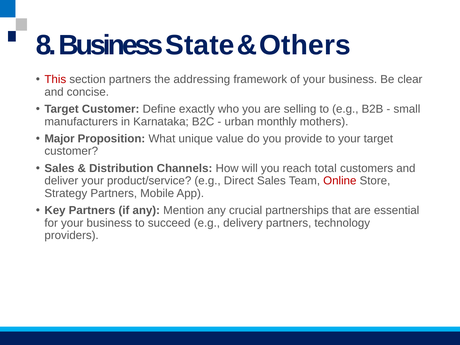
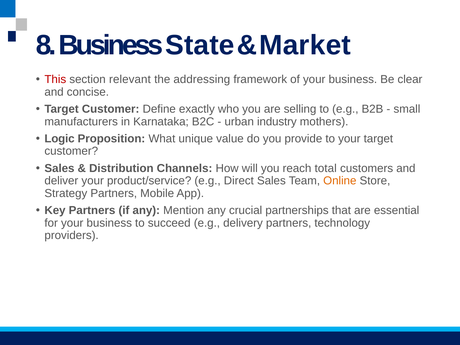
Others: Others -> Market
section partners: partners -> relevant
monthly: monthly -> industry
Major: Major -> Logic
Online colour: red -> orange
